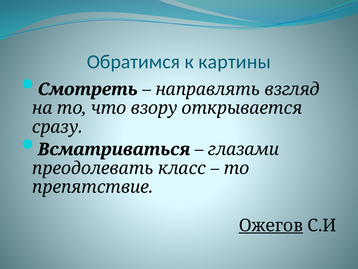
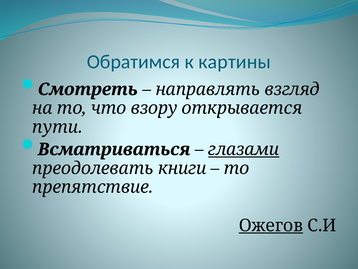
сразу: сразу -> пути
глазами underline: none -> present
класс: класс -> книги
